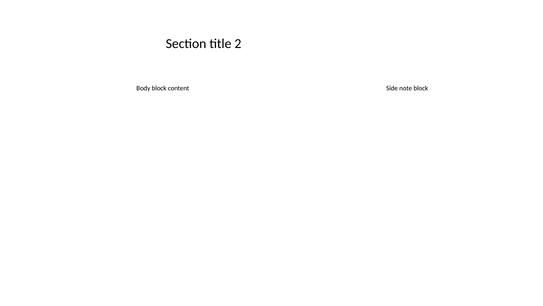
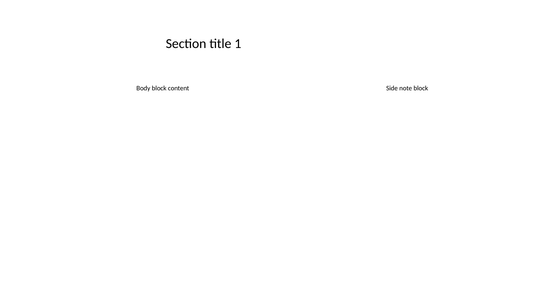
2: 2 -> 1
